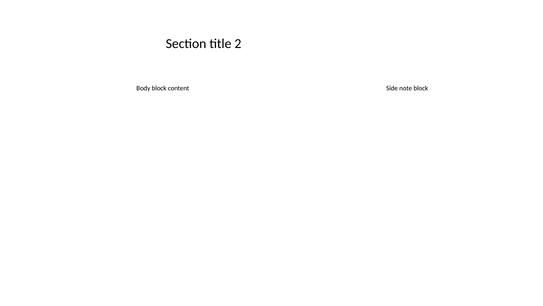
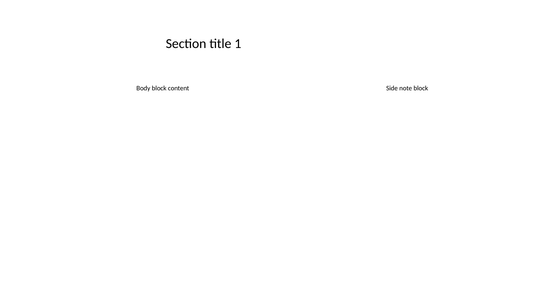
2: 2 -> 1
